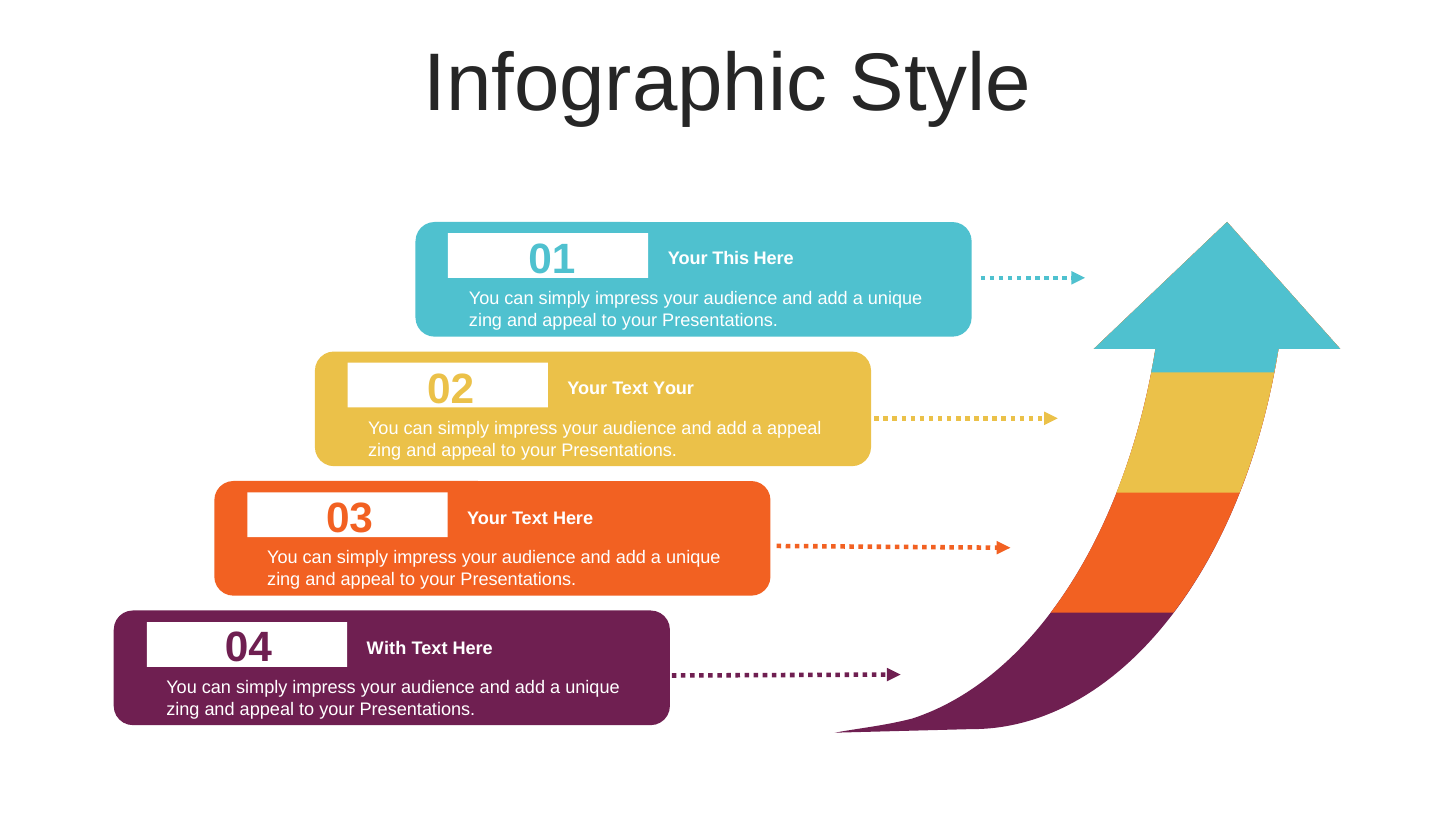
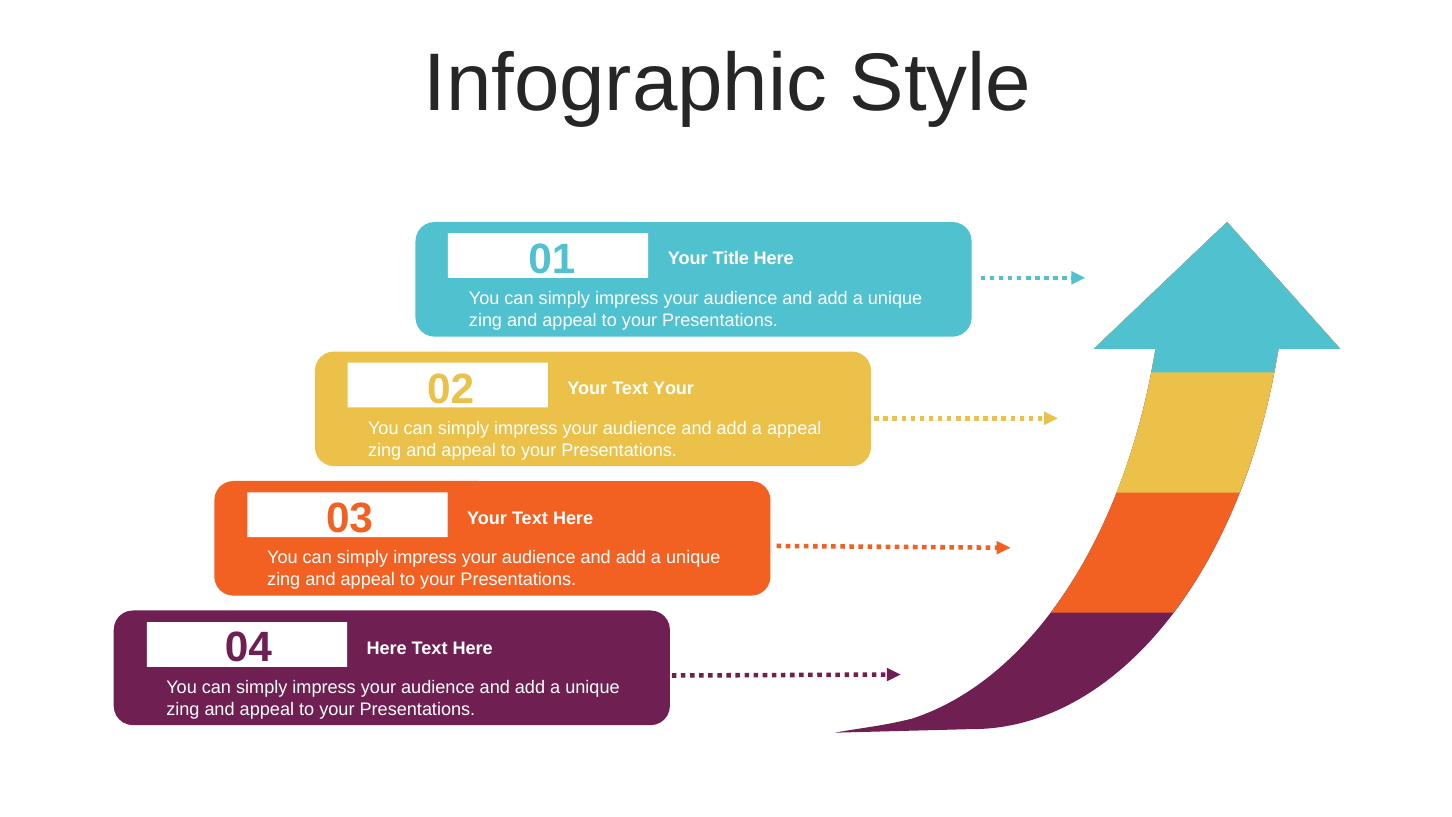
This: This -> Title
With at (387, 648): With -> Here
